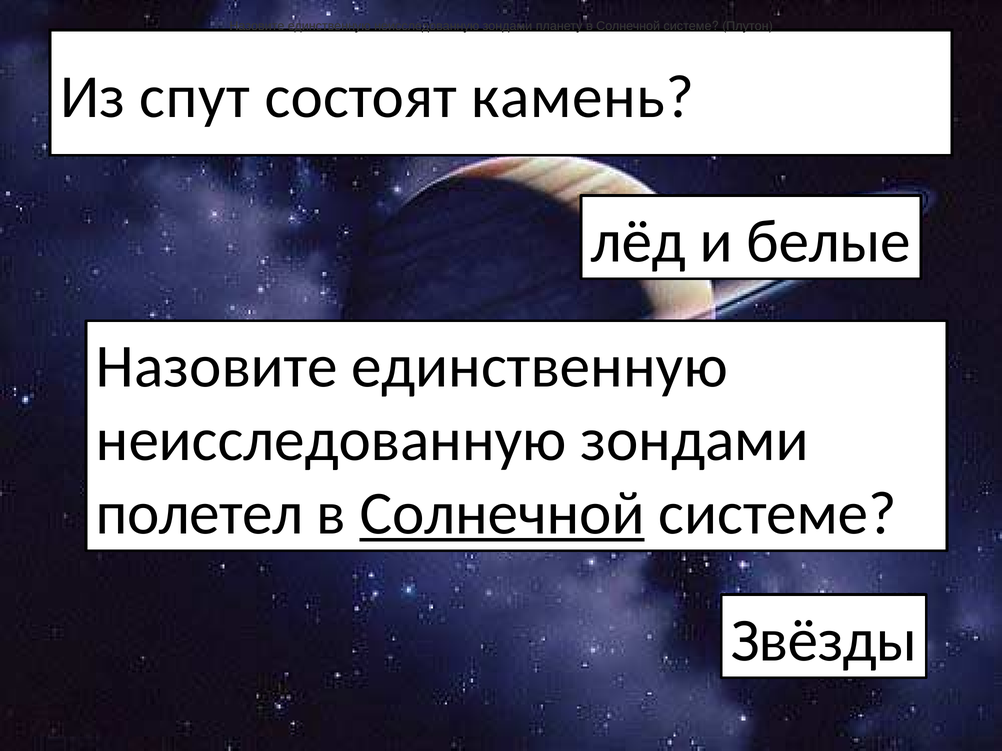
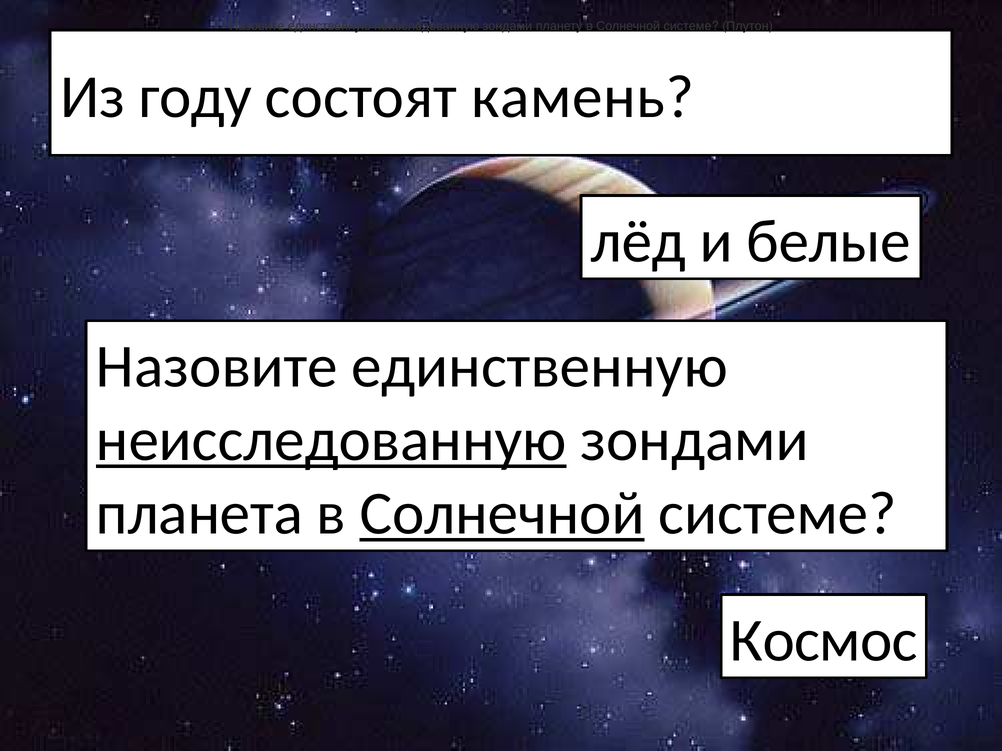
спут: спут -> году
неисследованную at (331, 440) underline: none -> present
полетел: полетел -> планета
Звёзды: Звёзды -> Космос
